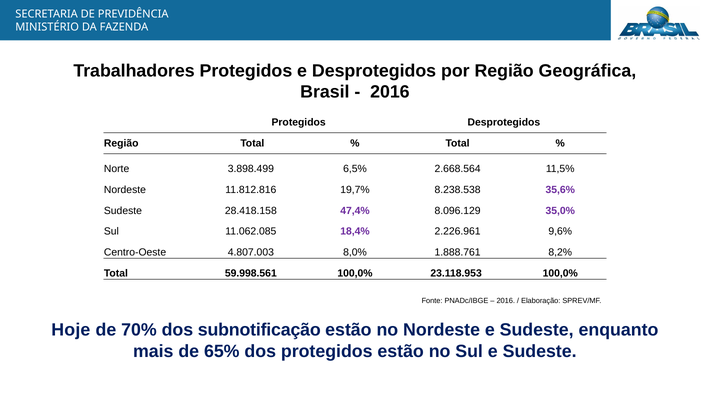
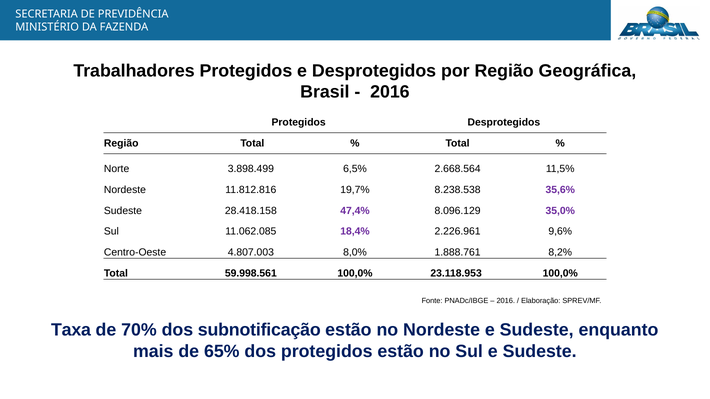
Hoje: Hoje -> Taxa
